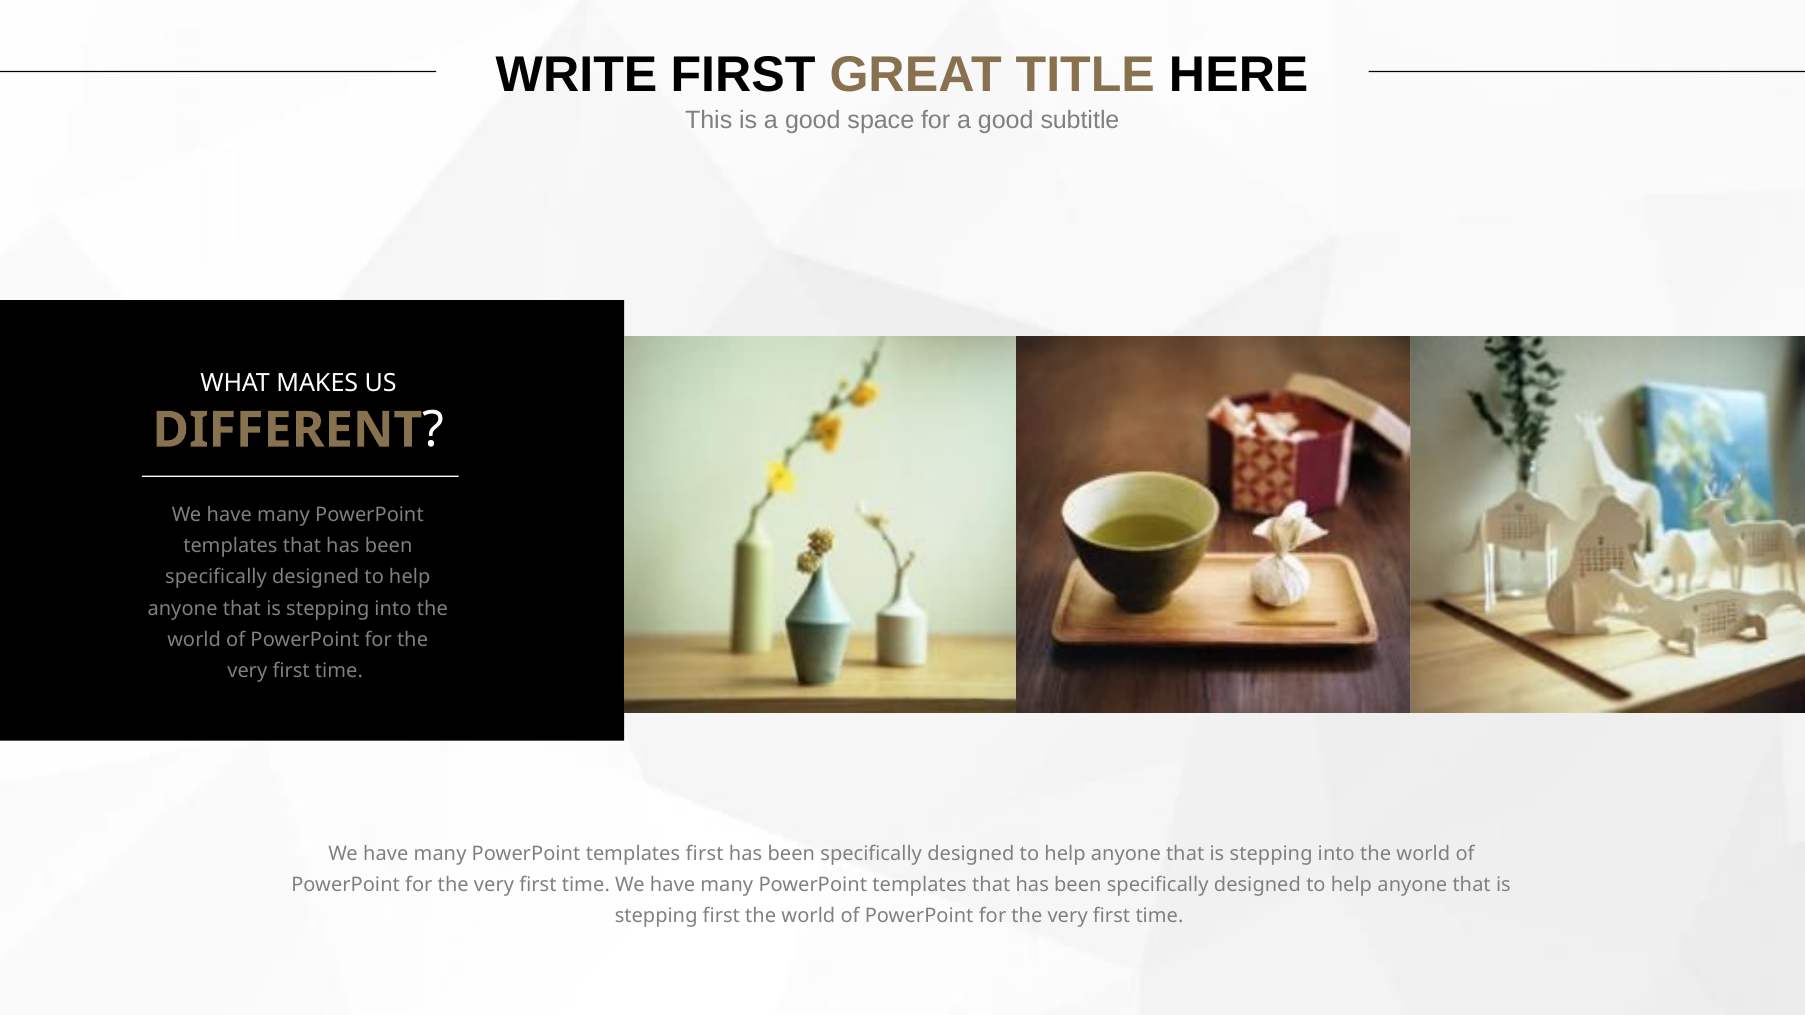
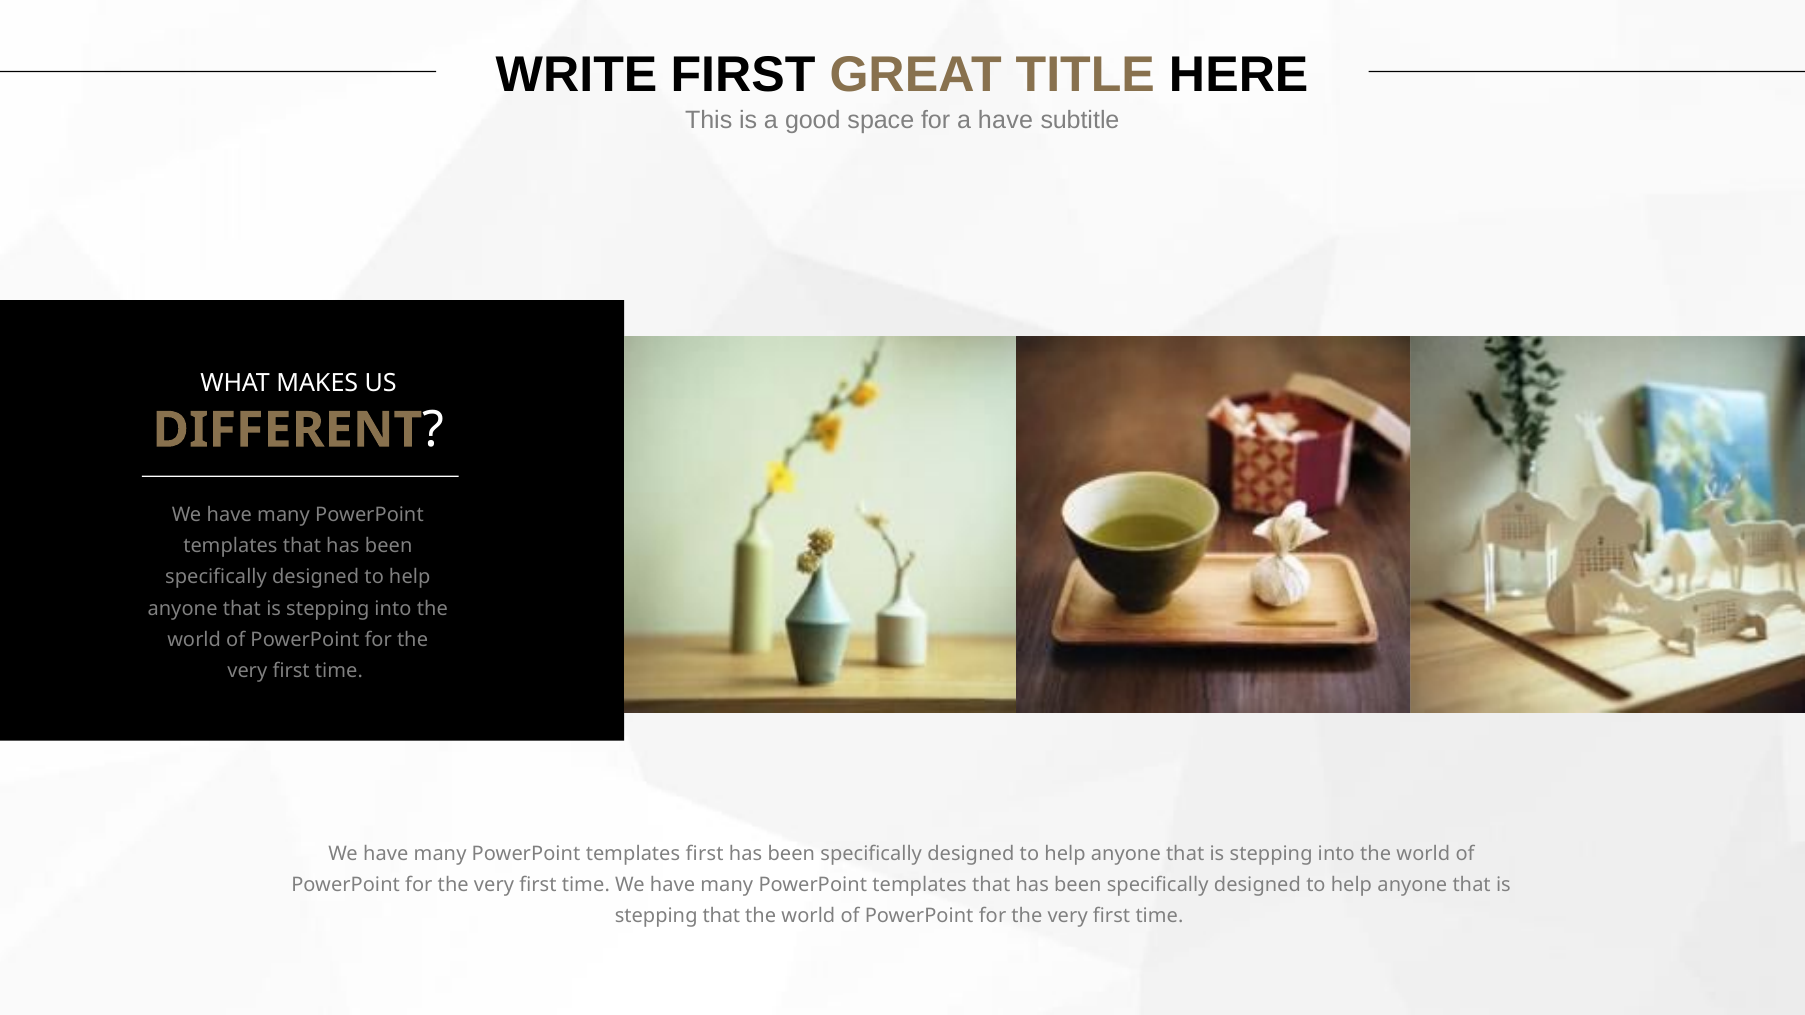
for a good: good -> have
stepping first: first -> that
